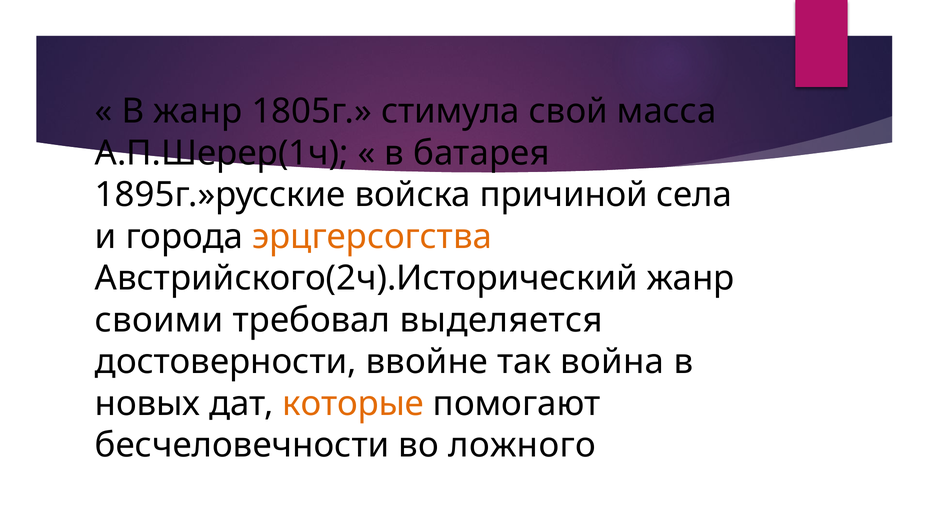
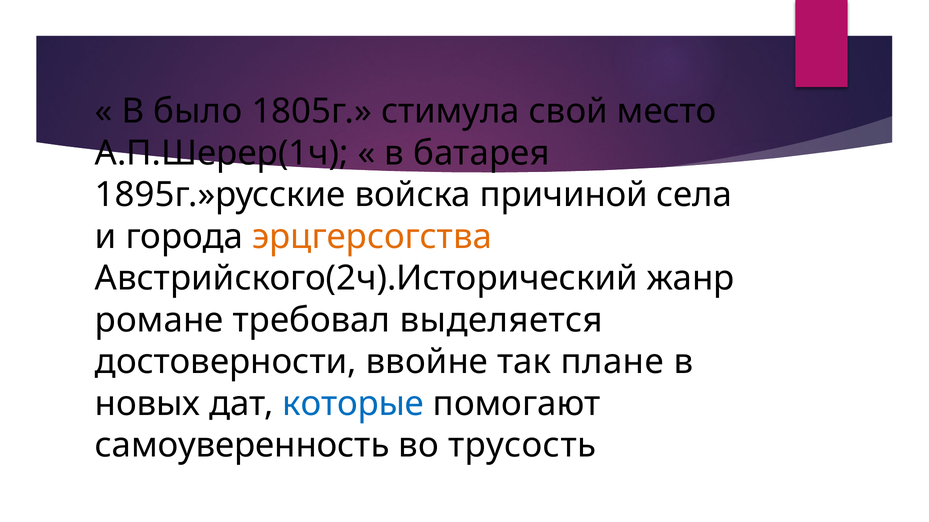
В жанр: жанр -> было
масса: масса -> место
своими: своими -> романе
война: война -> плане
которые colour: orange -> blue
бесчеловечности: бесчеловечности -> самоуверенность
ложного: ложного -> трусость
